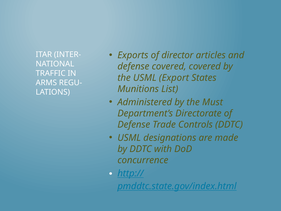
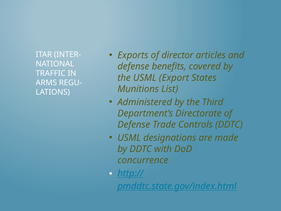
defense covered: covered -> benefits
Must: Must -> Third
